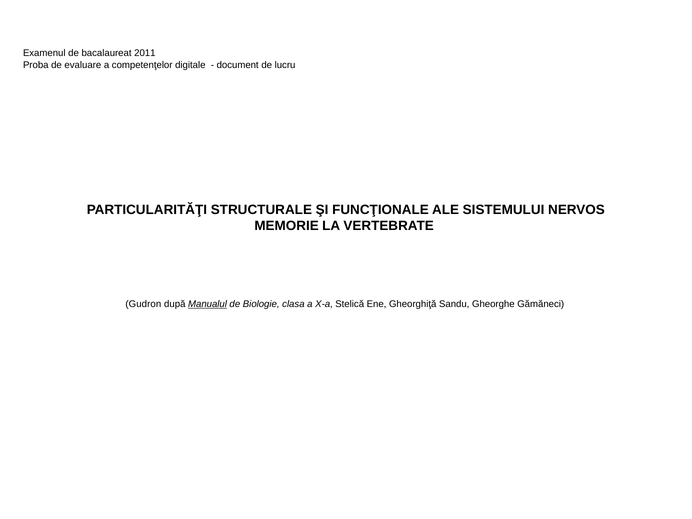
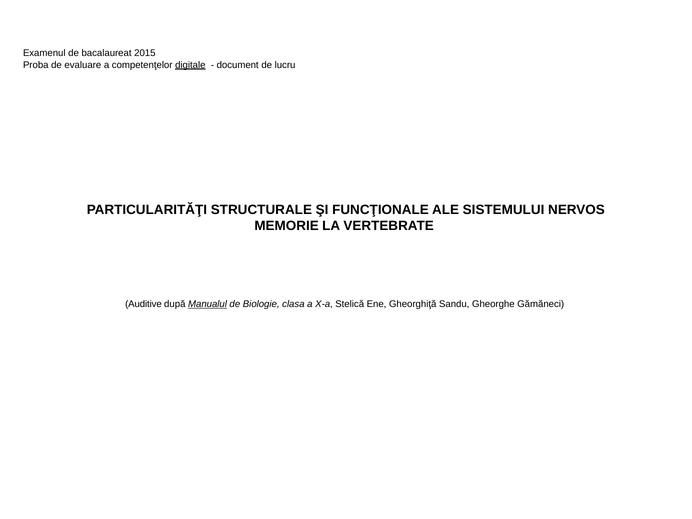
2011: 2011 -> 2015
digitale underline: none -> present
Gudron: Gudron -> Auditive
